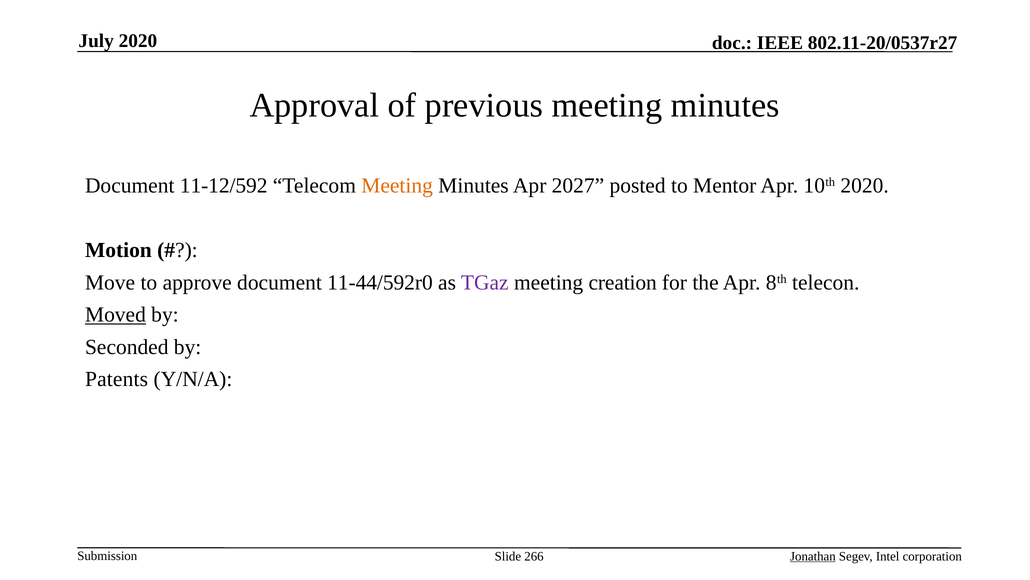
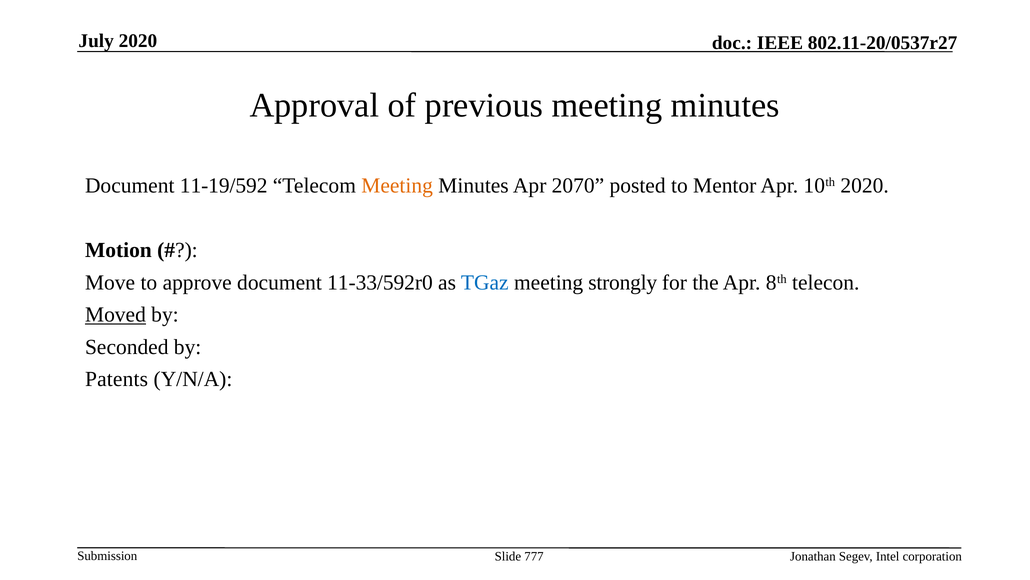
11-12/592: 11-12/592 -> 11-19/592
2027: 2027 -> 2070
11-44/592r0: 11-44/592r0 -> 11-33/592r0
TGaz colour: purple -> blue
creation: creation -> strongly
266: 266 -> 777
Jonathan underline: present -> none
